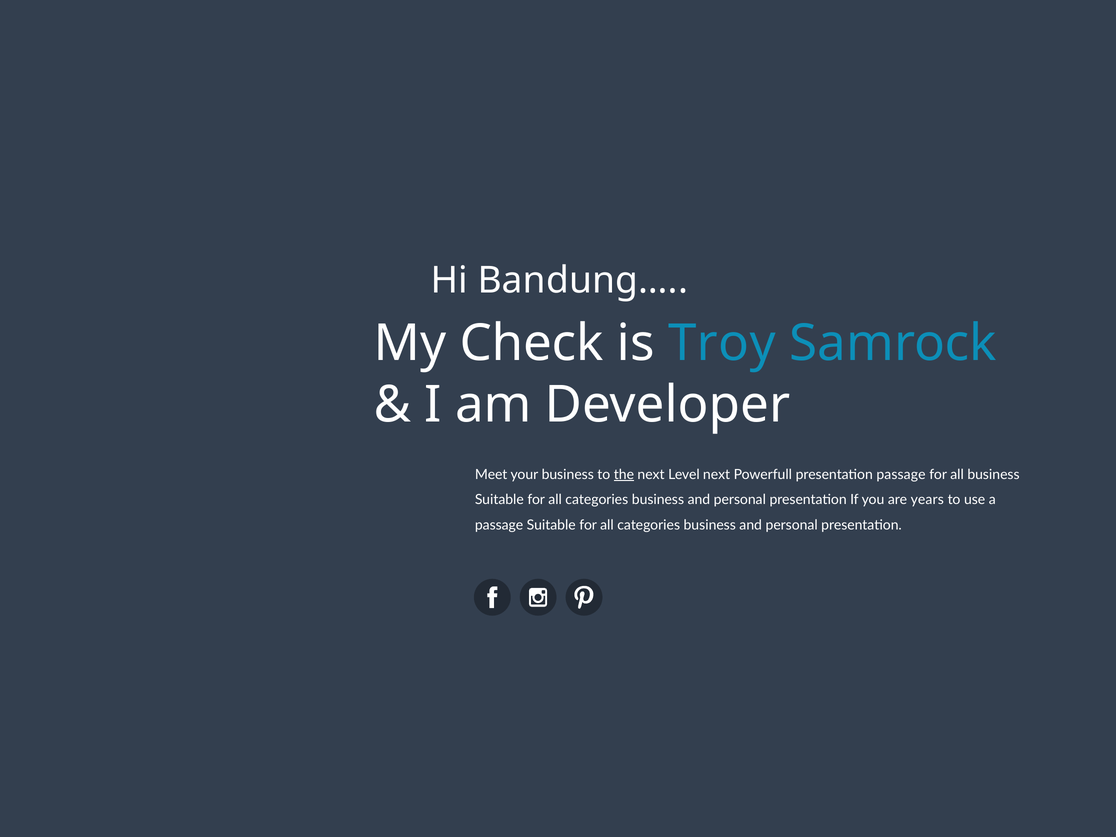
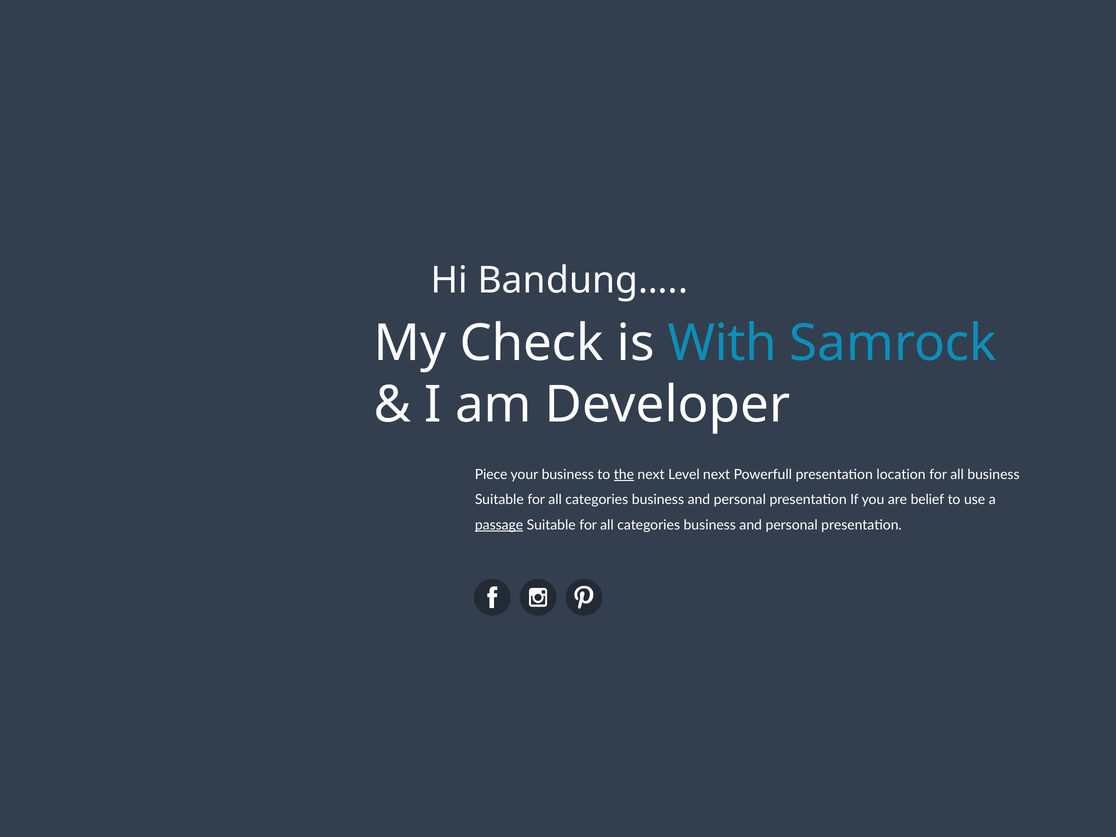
Troy: Troy -> With
Meet: Meet -> Piece
presentation passage: passage -> location
years: years -> belief
passage at (499, 525) underline: none -> present
